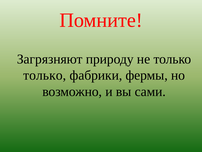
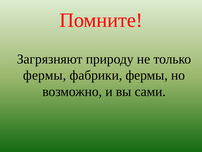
только at (45, 75): только -> фермы
